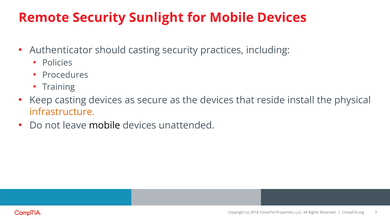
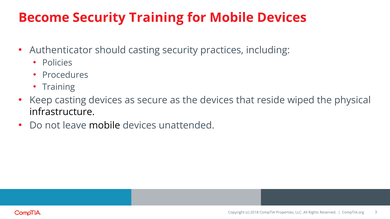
Remote: Remote -> Become
Security Sunlight: Sunlight -> Training
install: install -> wiped
infrastructure colour: orange -> black
